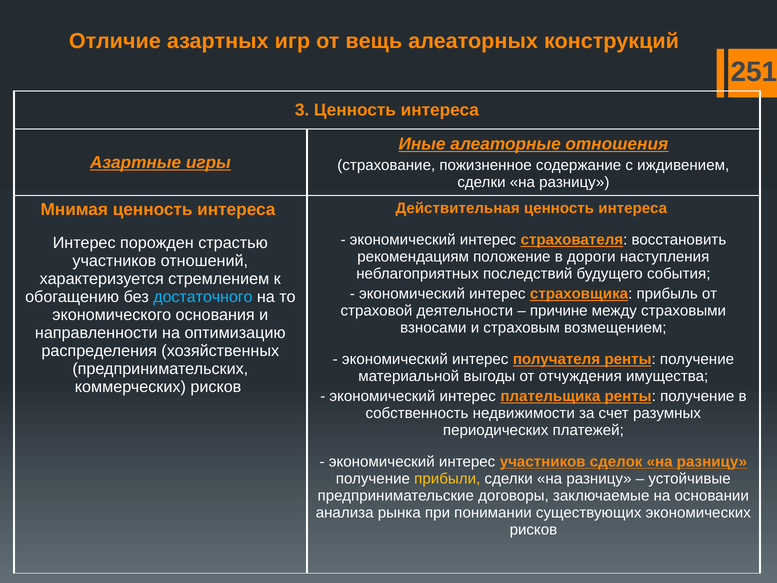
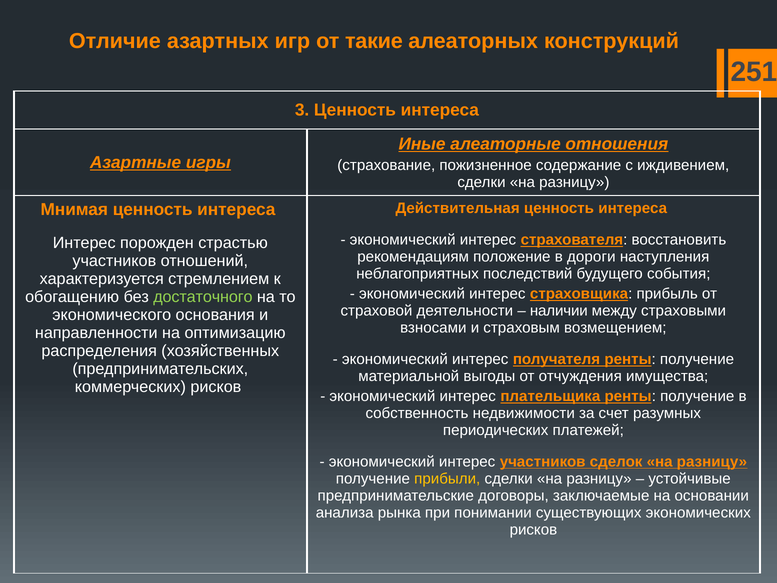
вещь: вещь -> такие
достаточного colour: light blue -> light green
причине: причине -> наличии
